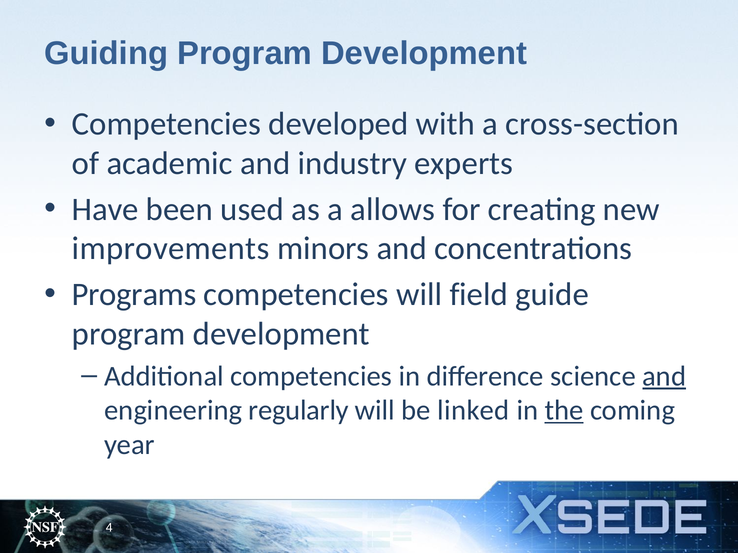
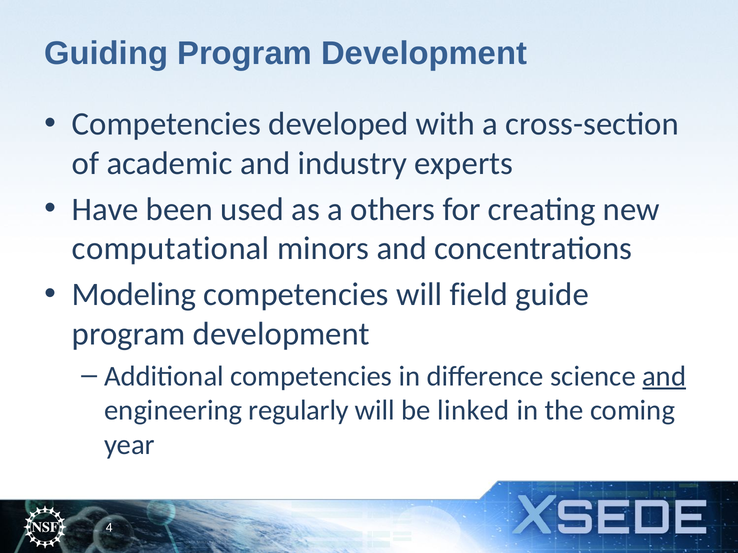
allows: allows -> others
improvements: improvements -> computational
Programs: Programs -> Modeling
the underline: present -> none
